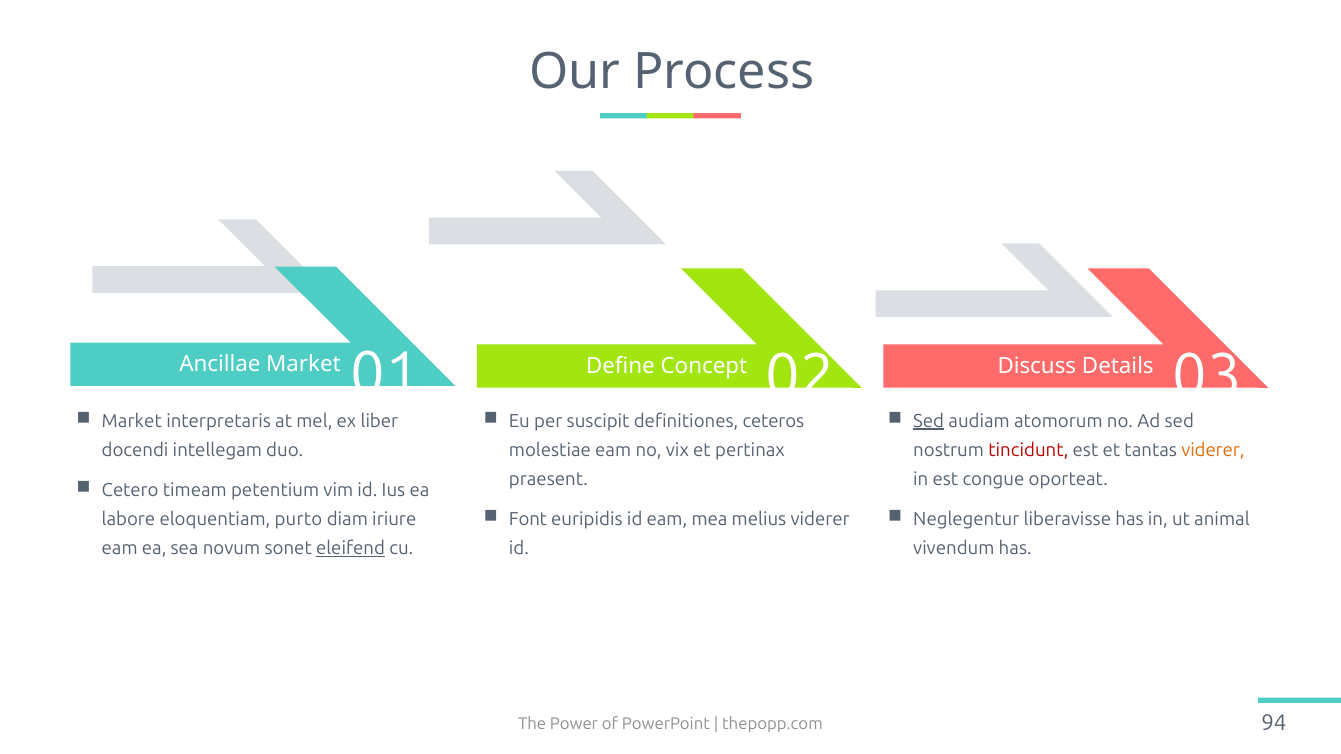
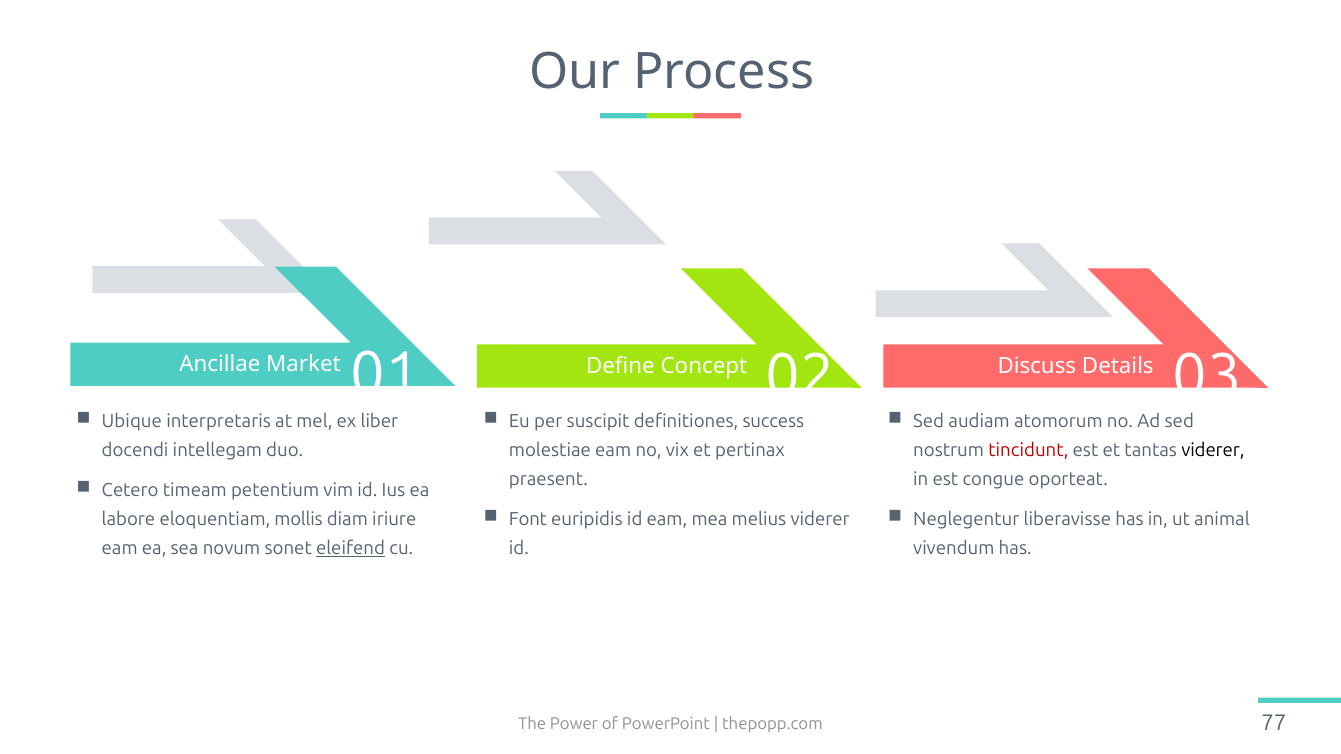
Market at (132, 421): Market -> Ubique
ceteros: ceteros -> success
Sed at (929, 421) underline: present -> none
viderer at (1213, 450) colour: orange -> black
purto: purto -> mollis
94: 94 -> 77
